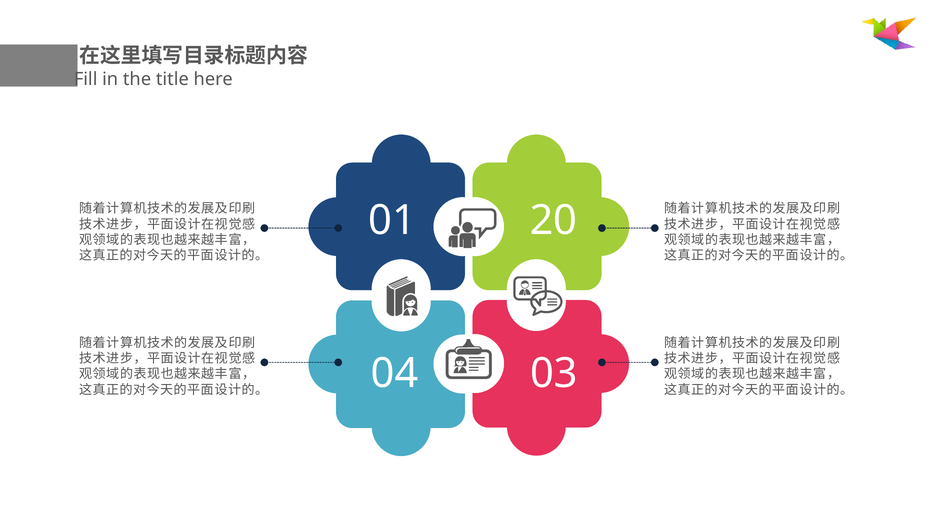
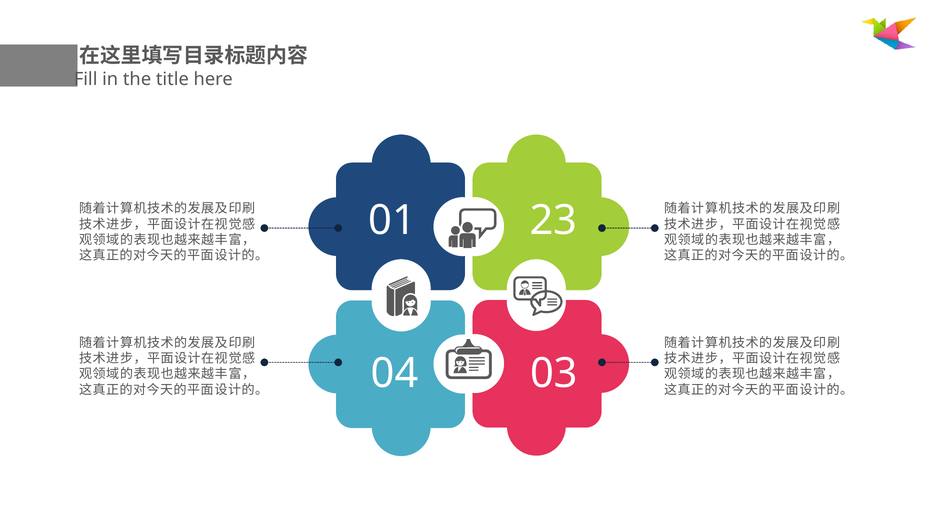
20: 20 -> 23
